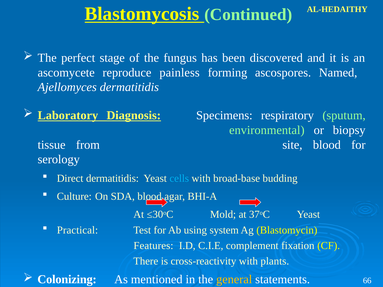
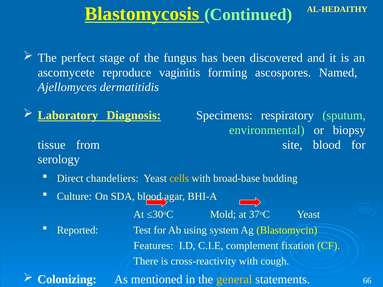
painless: painless -> vaginitis
Direct dermatitidis: dermatitidis -> chandeliers
cells colour: light blue -> yellow
Practical: Practical -> Reported
plants: plants -> cough
